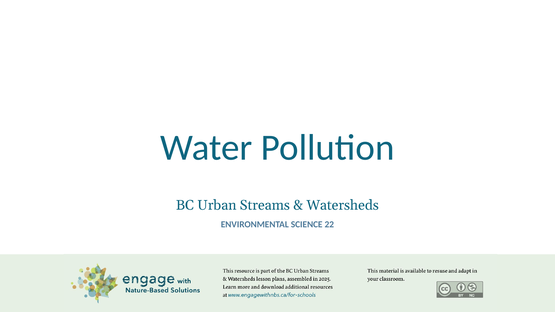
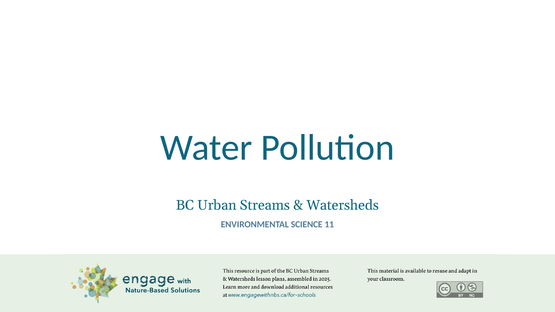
22: 22 -> 11
